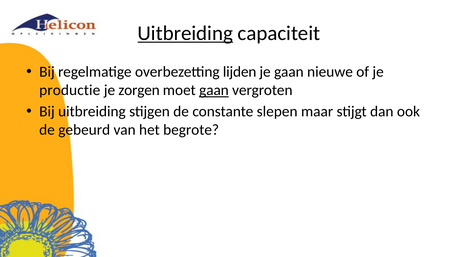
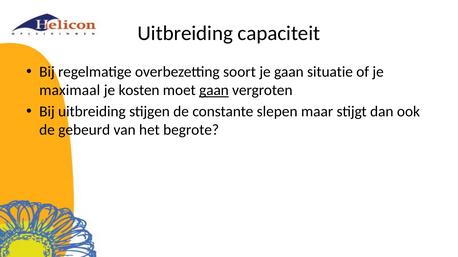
Uitbreiding at (185, 33) underline: present -> none
lijden: lijden -> soort
nieuwe: nieuwe -> situatie
productie: productie -> maximaal
zorgen: zorgen -> kosten
